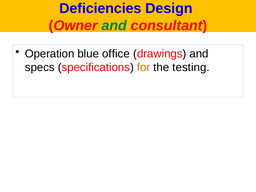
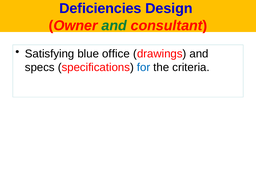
Operation: Operation -> Satisfying
for colour: orange -> blue
testing: testing -> criteria
